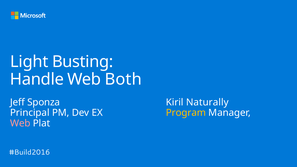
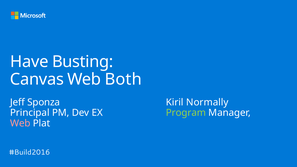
Light: Light -> Have
Handle: Handle -> Canvas
Naturally: Naturally -> Normally
Program colour: yellow -> light green
